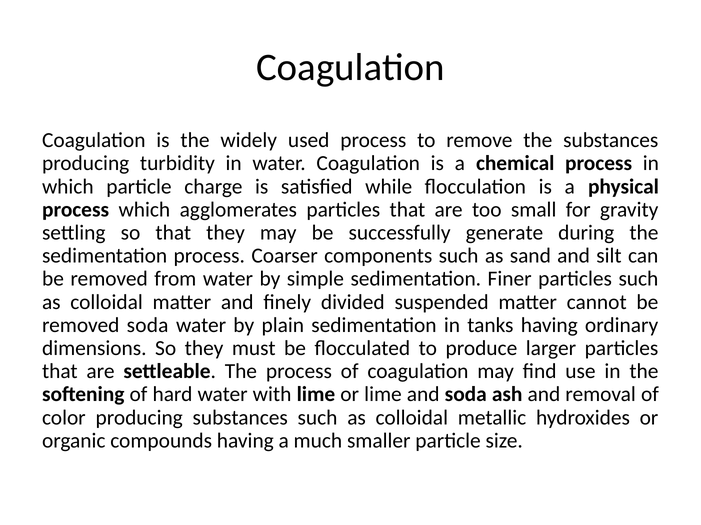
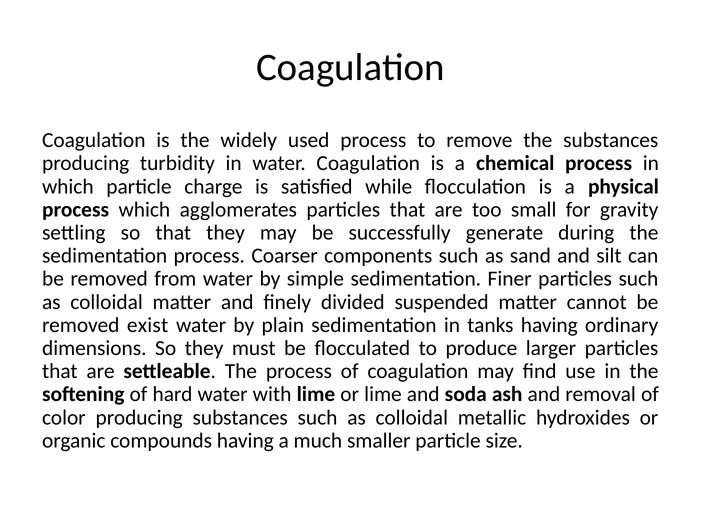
removed soda: soda -> exist
